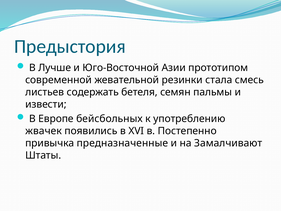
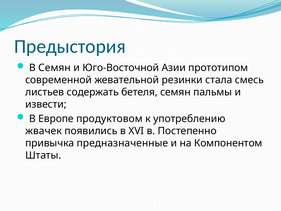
В Лучше: Лучше -> Семян
бейсбольных: бейсбольных -> продуктовом
Замалчивают: Замалчивают -> Компонентом
